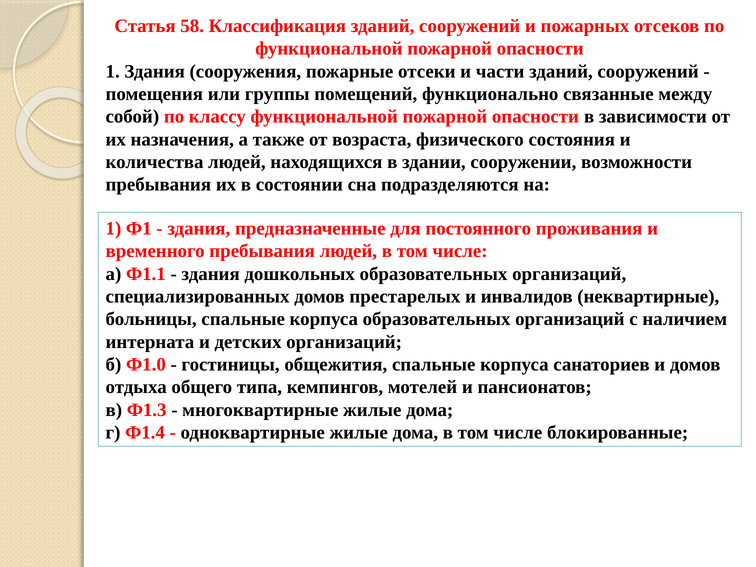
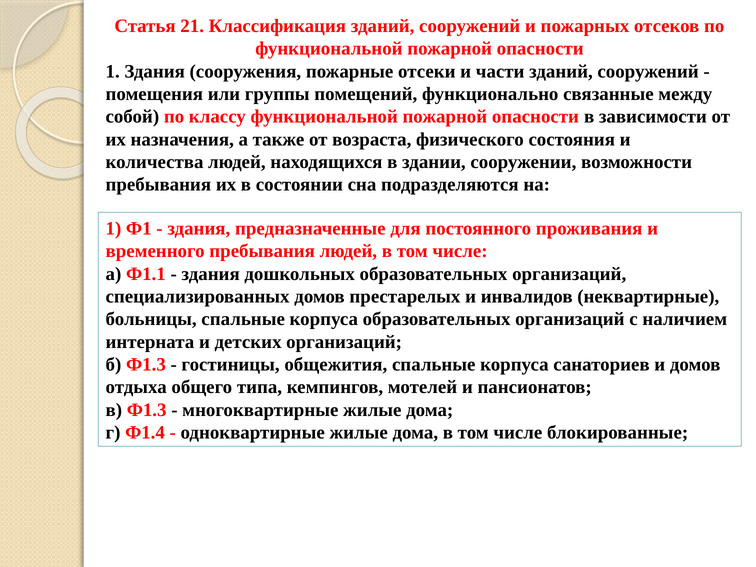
58: 58 -> 21
б Ф1.0: Ф1.0 -> Ф1.3
